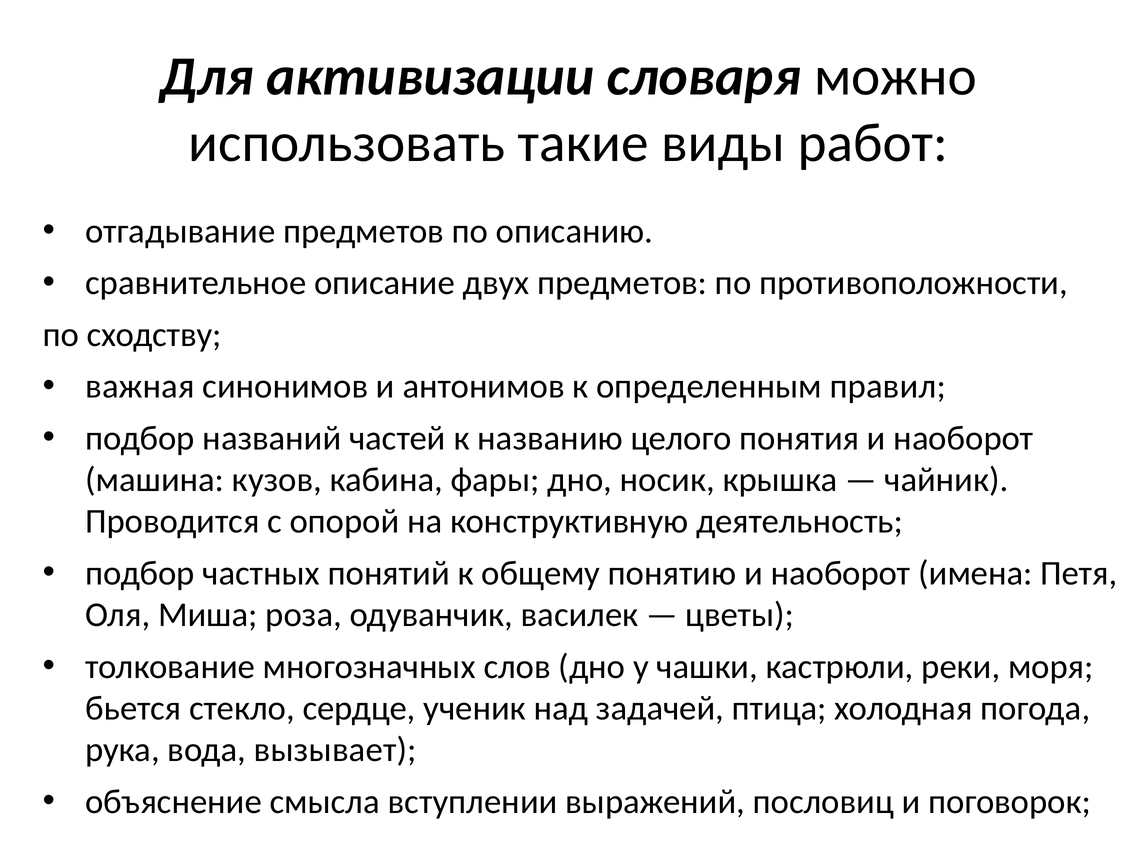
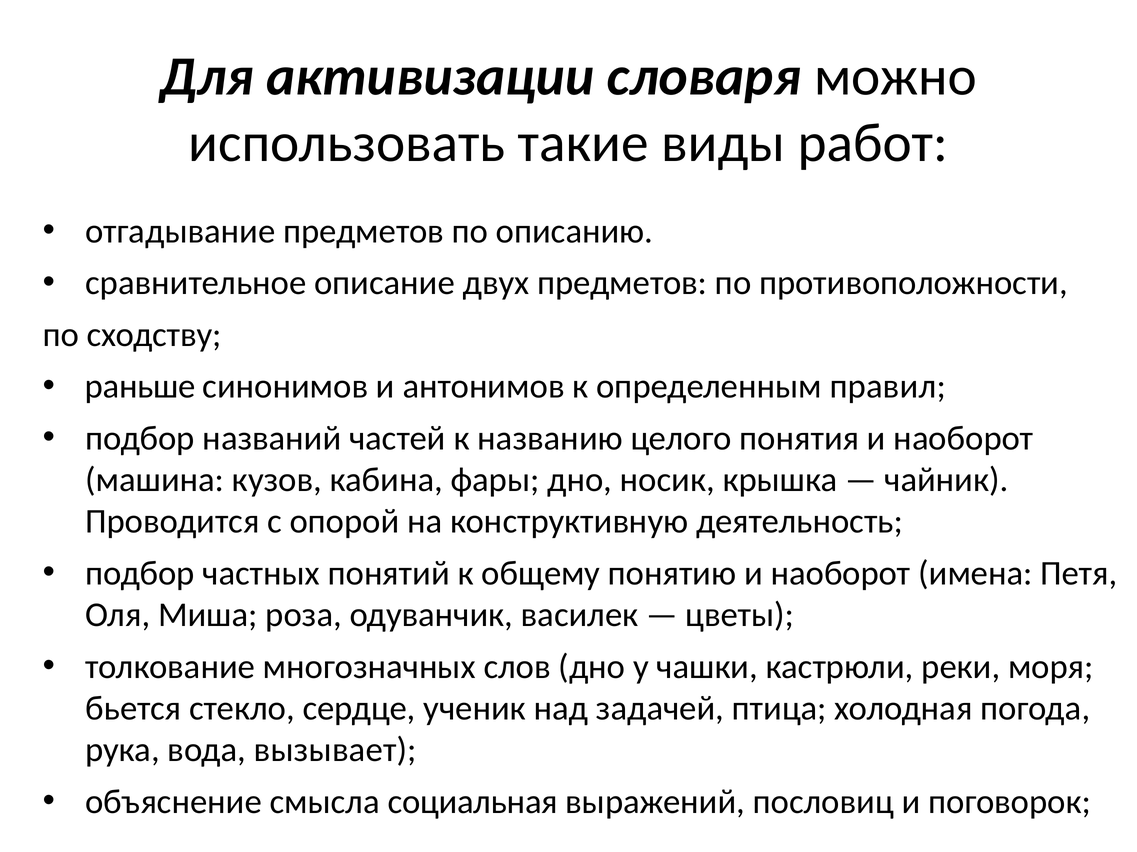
важная: важная -> раньше
вступлении: вступлении -> социальная
